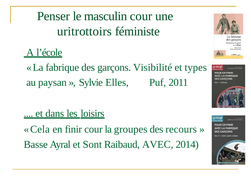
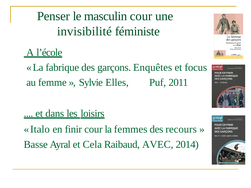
uritrottoirs: uritrottoirs -> invisibilité
Visibilité: Visibilité -> Enquêtes
types: types -> focus
paysan: paysan -> femme
Cela: Cela -> Italo
groupes: groupes -> femmes
Sont: Sont -> Cela
